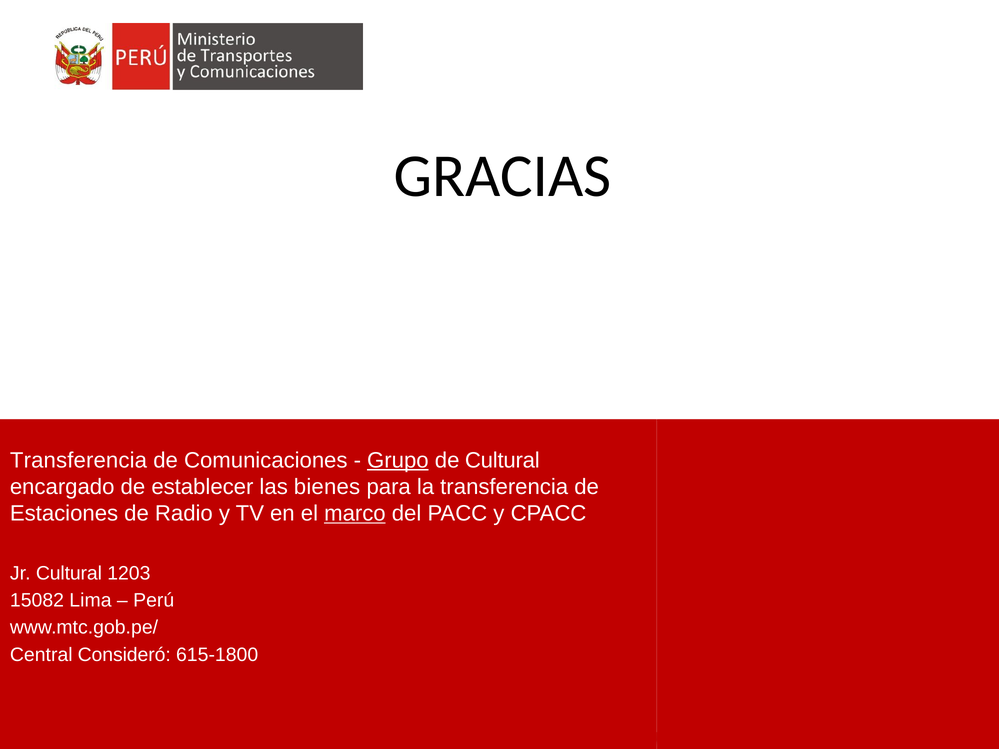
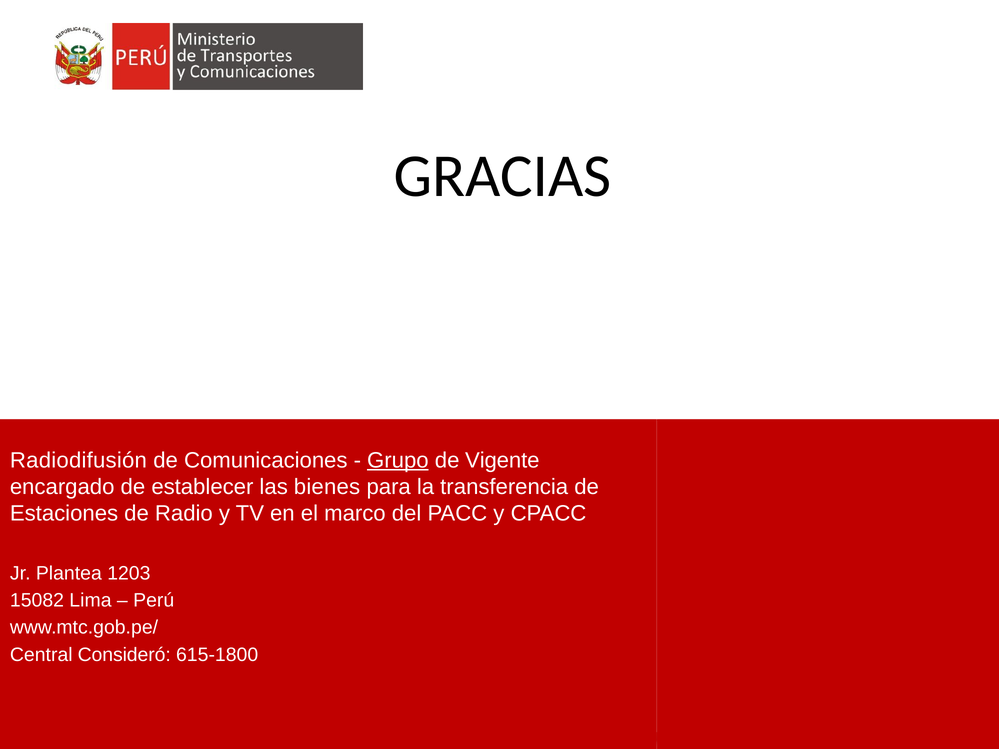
Transferencia at (79, 460): Transferencia -> Radiodifusión
de Cultural: Cultural -> Vigente
marco underline: present -> none
Jr Cultural: Cultural -> Plantea
